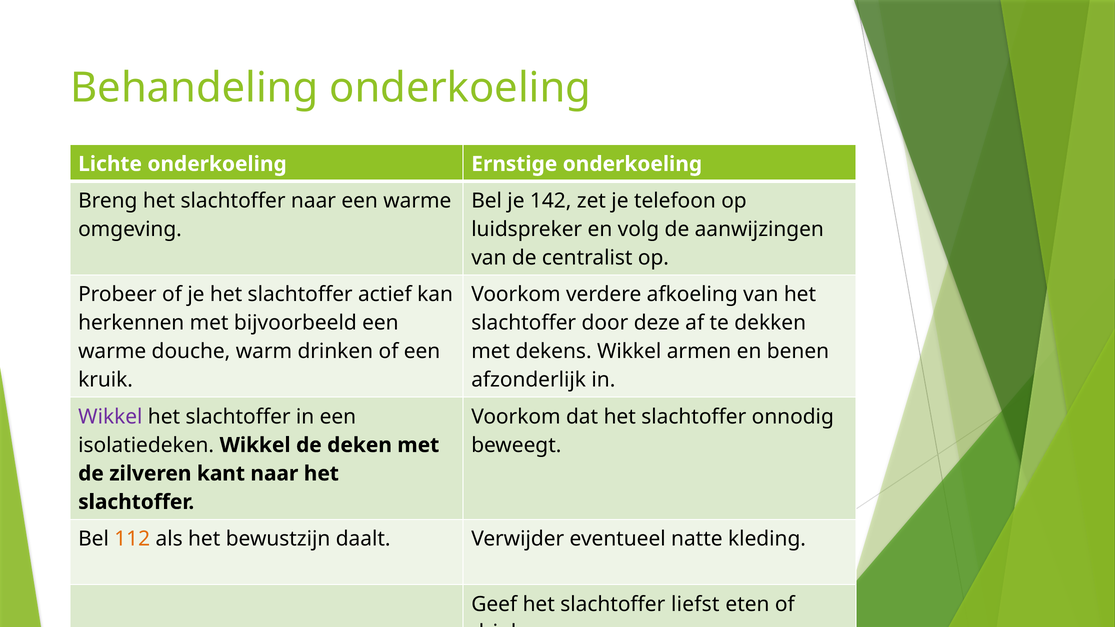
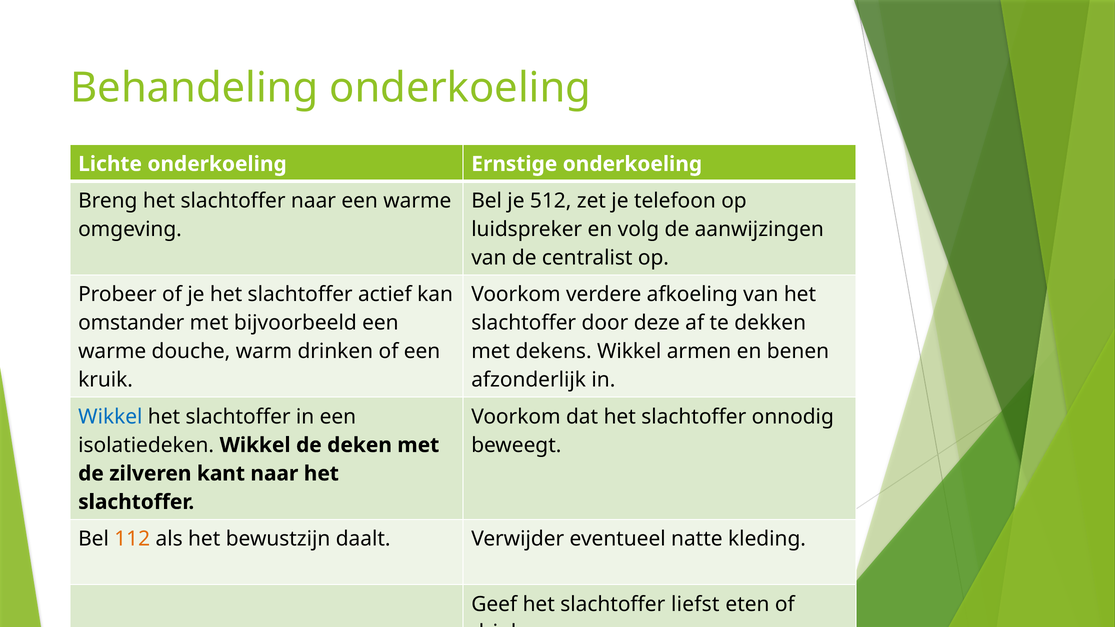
142: 142 -> 512
herkennen: herkennen -> omstander
Wikkel at (110, 417) colour: purple -> blue
